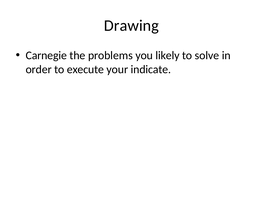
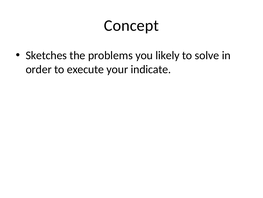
Drawing: Drawing -> Concept
Carnegie: Carnegie -> Sketches
